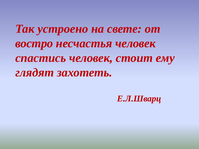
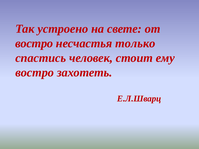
несчастья человек: человек -> только
глядят at (35, 73): глядят -> востро
